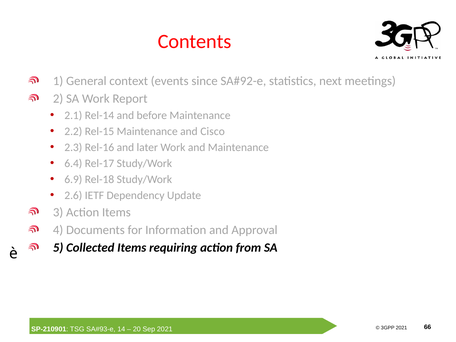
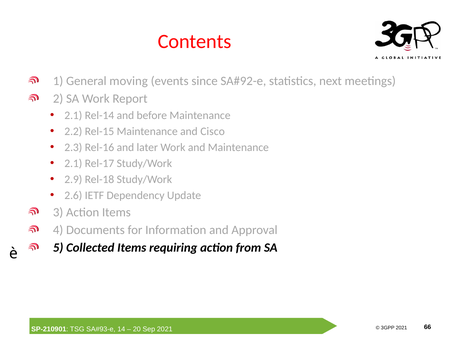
context: context -> moving
6.4 at (73, 163): 6.4 -> 2.1
6.9: 6.9 -> 2.9
